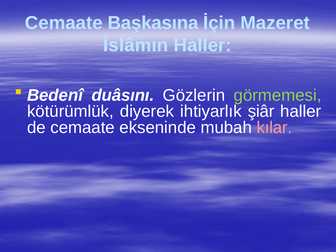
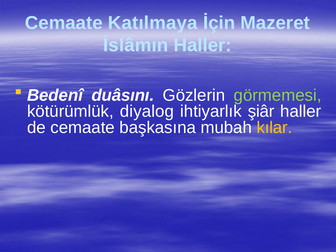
Başkasına: Başkasına -> Katılmaya
diyerek: diyerek -> diyalog
ekseninde: ekseninde -> başkasına
kılar colour: pink -> yellow
